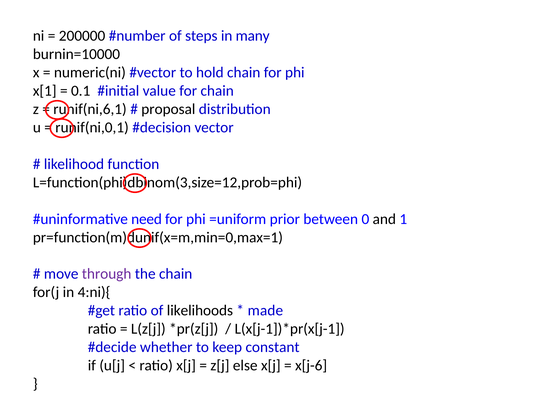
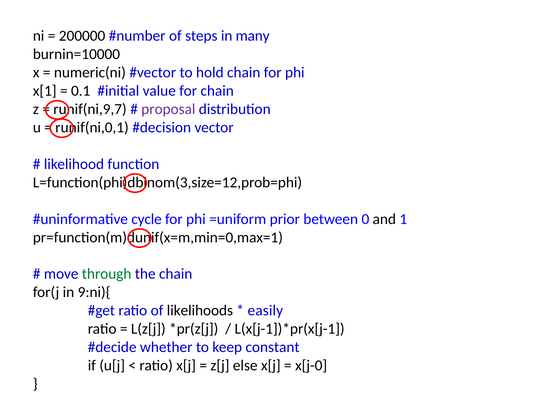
runif(ni,6,1: runif(ni,6,1 -> runif(ni,9,7
proposal colour: black -> purple
need: need -> cycle
through colour: purple -> green
4:ni){: 4:ni){ -> 9:ni){
made: made -> easily
x[j-6: x[j-6 -> x[j-0
